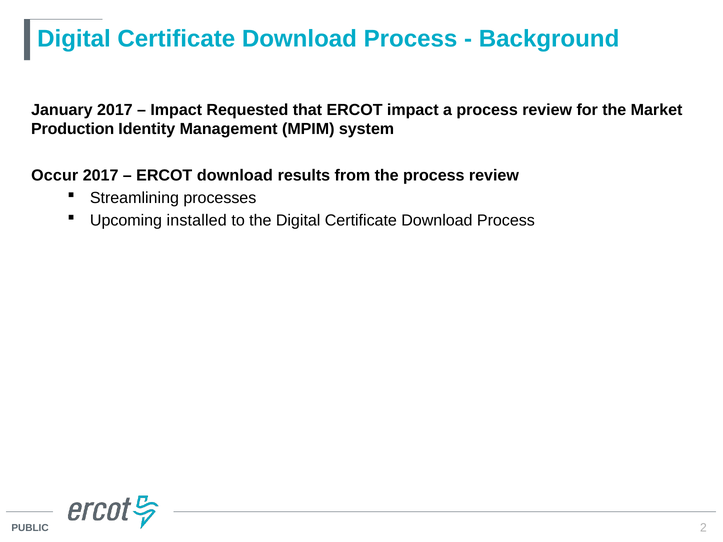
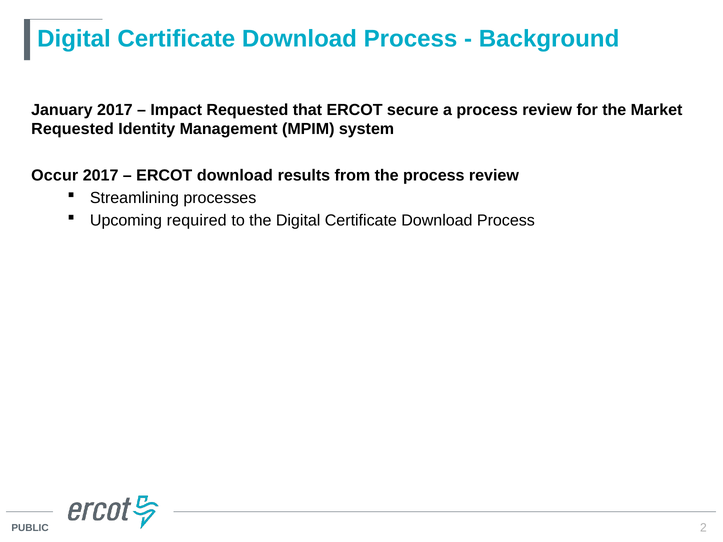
ERCOT impact: impact -> secure
Production at (73, 129): Production -> Requested
installed: installed -> required
